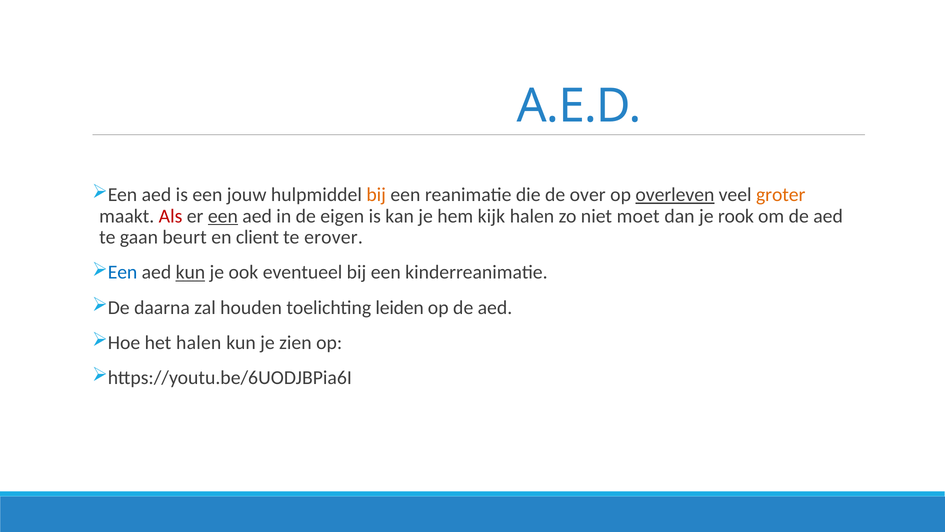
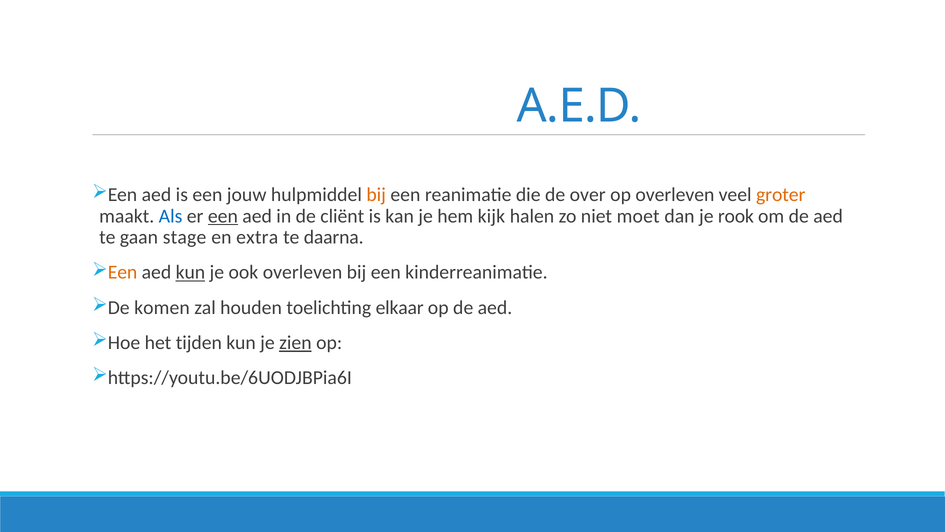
overleven at (675, 195) underline: present -> none
Als colour: red -> blue
eigen: eigen -> cliënt
beurt: beurt -> stage
client: client -> extra
erover: erover -> daarna
Een at (123, 272) colour: blue -> orange
ook eventueel: eventueel -> overleven
daarna: daarna -> komen
leiden: leiden -> elkaar
het halen: halen -> tijden
zien underline: none -> present
